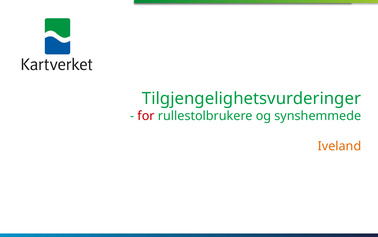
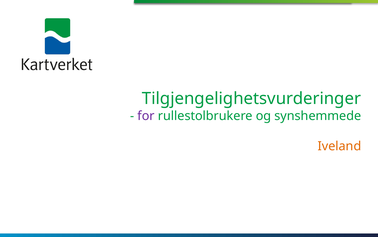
for colour: red -> purple
